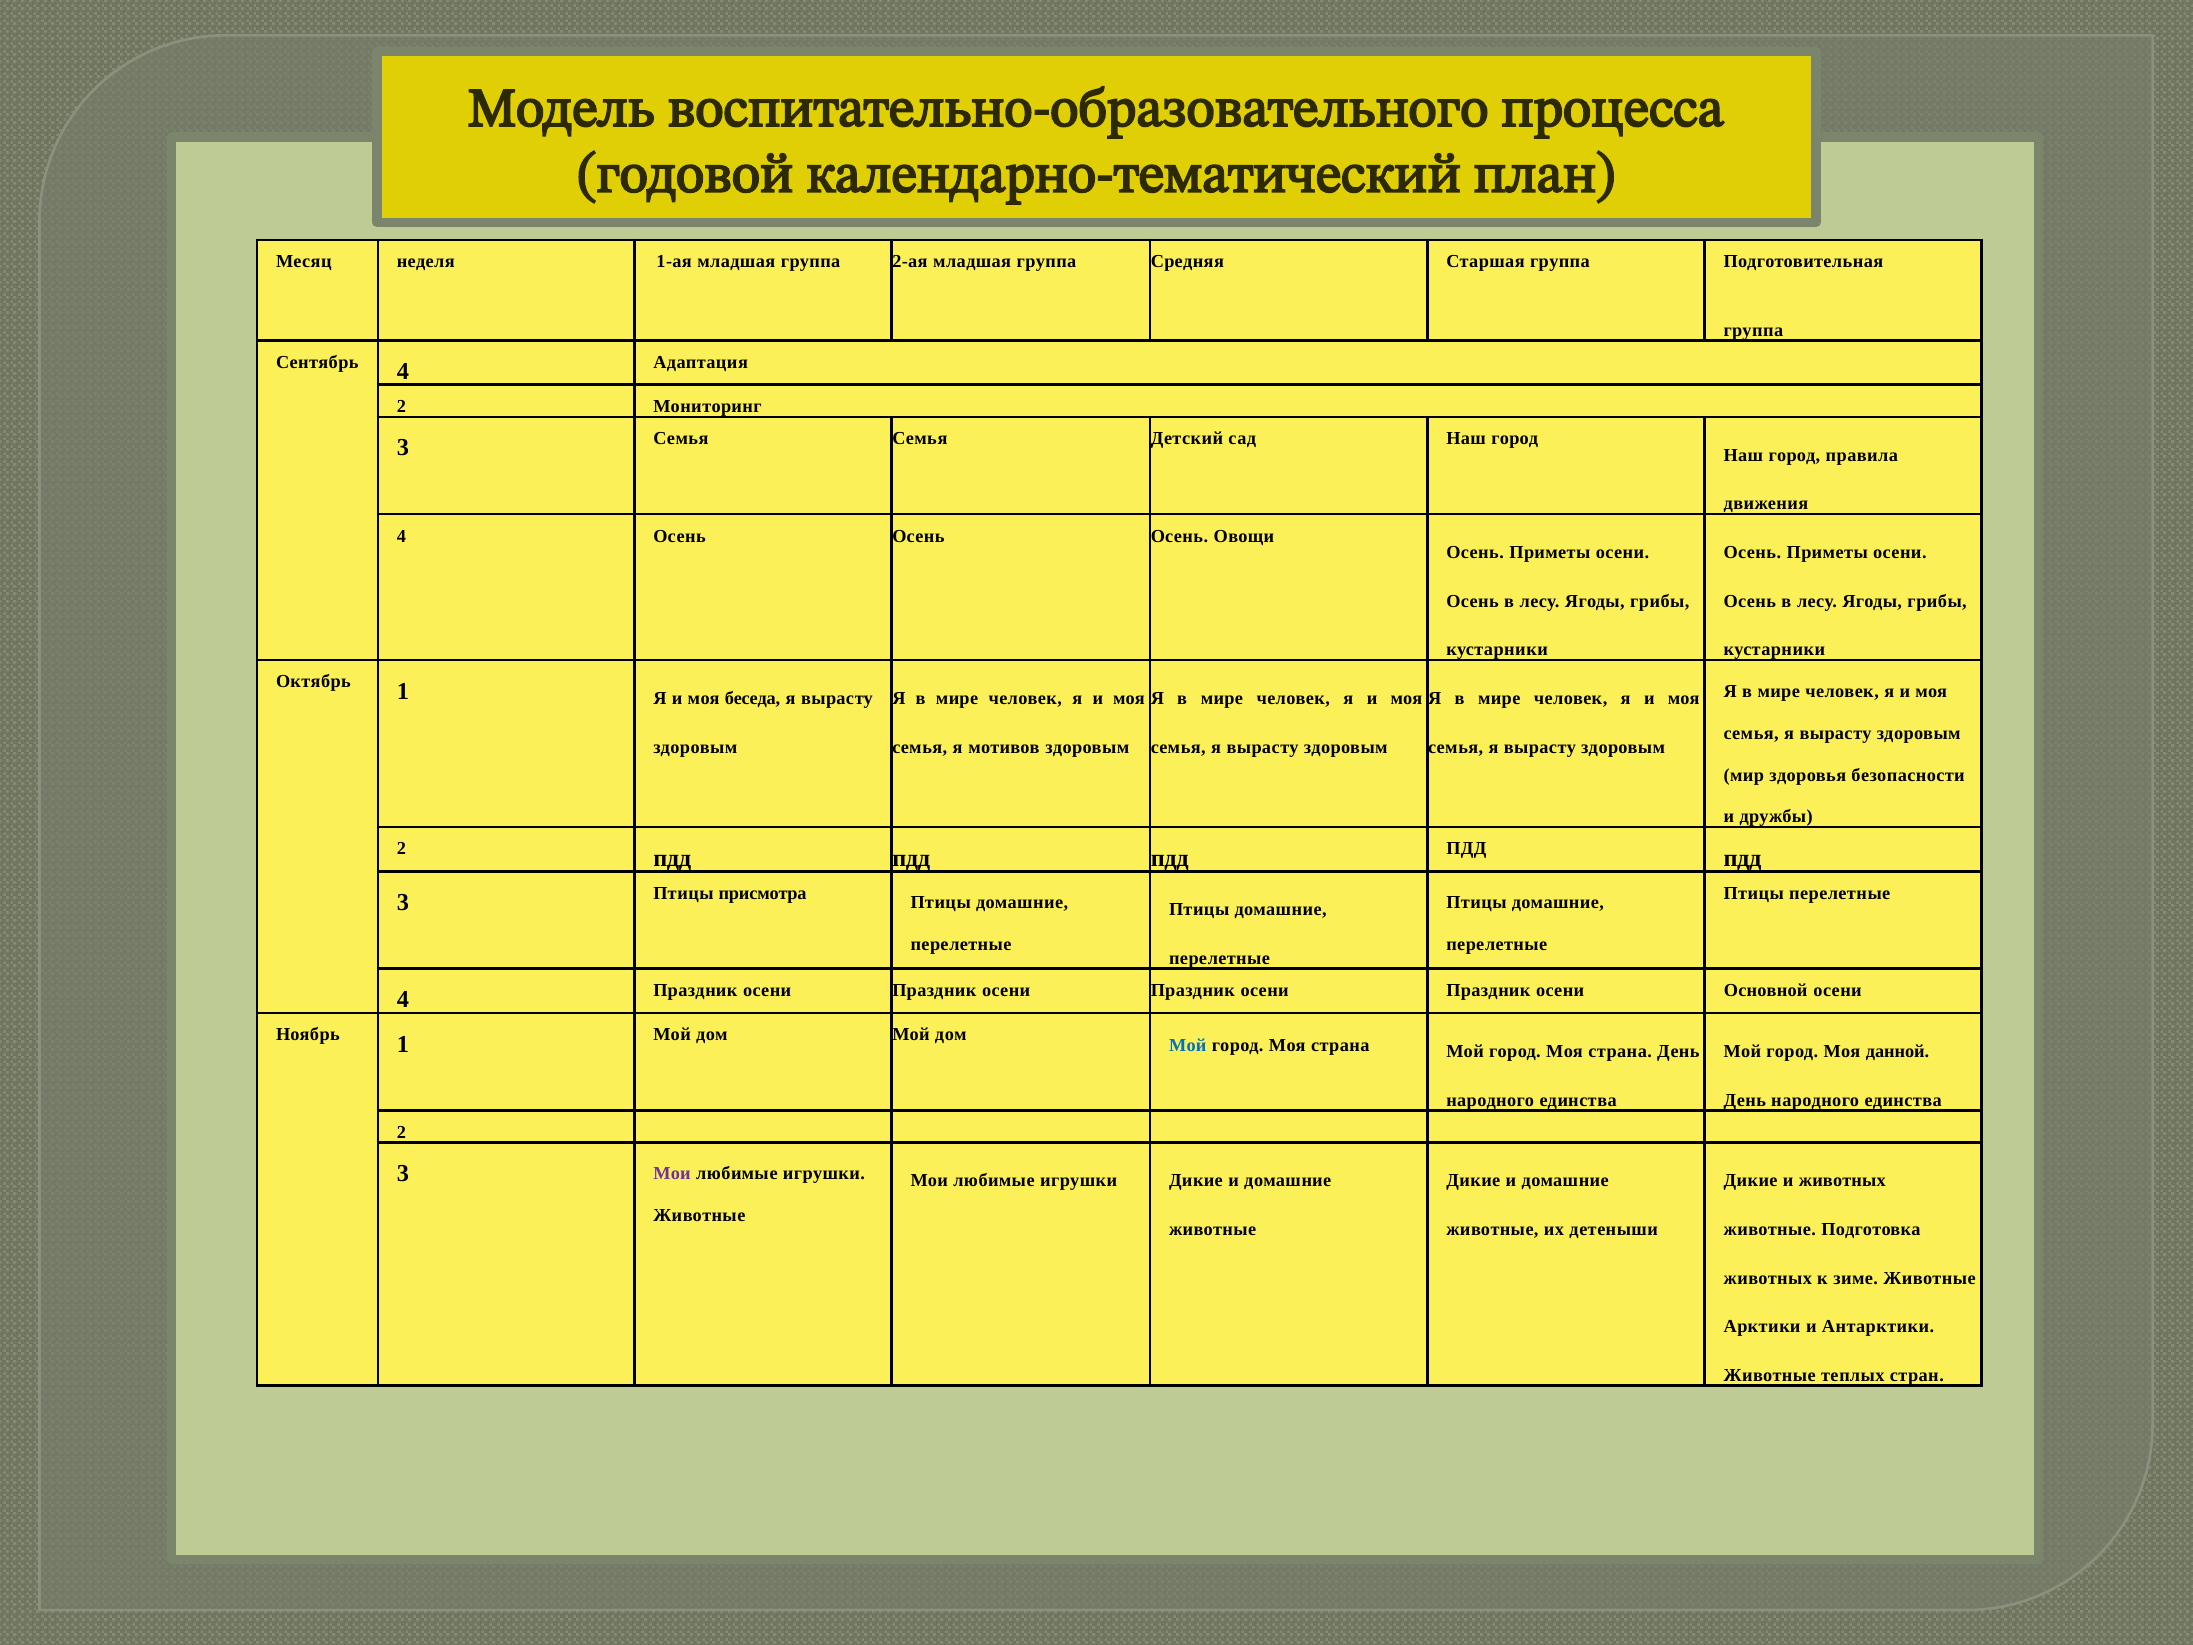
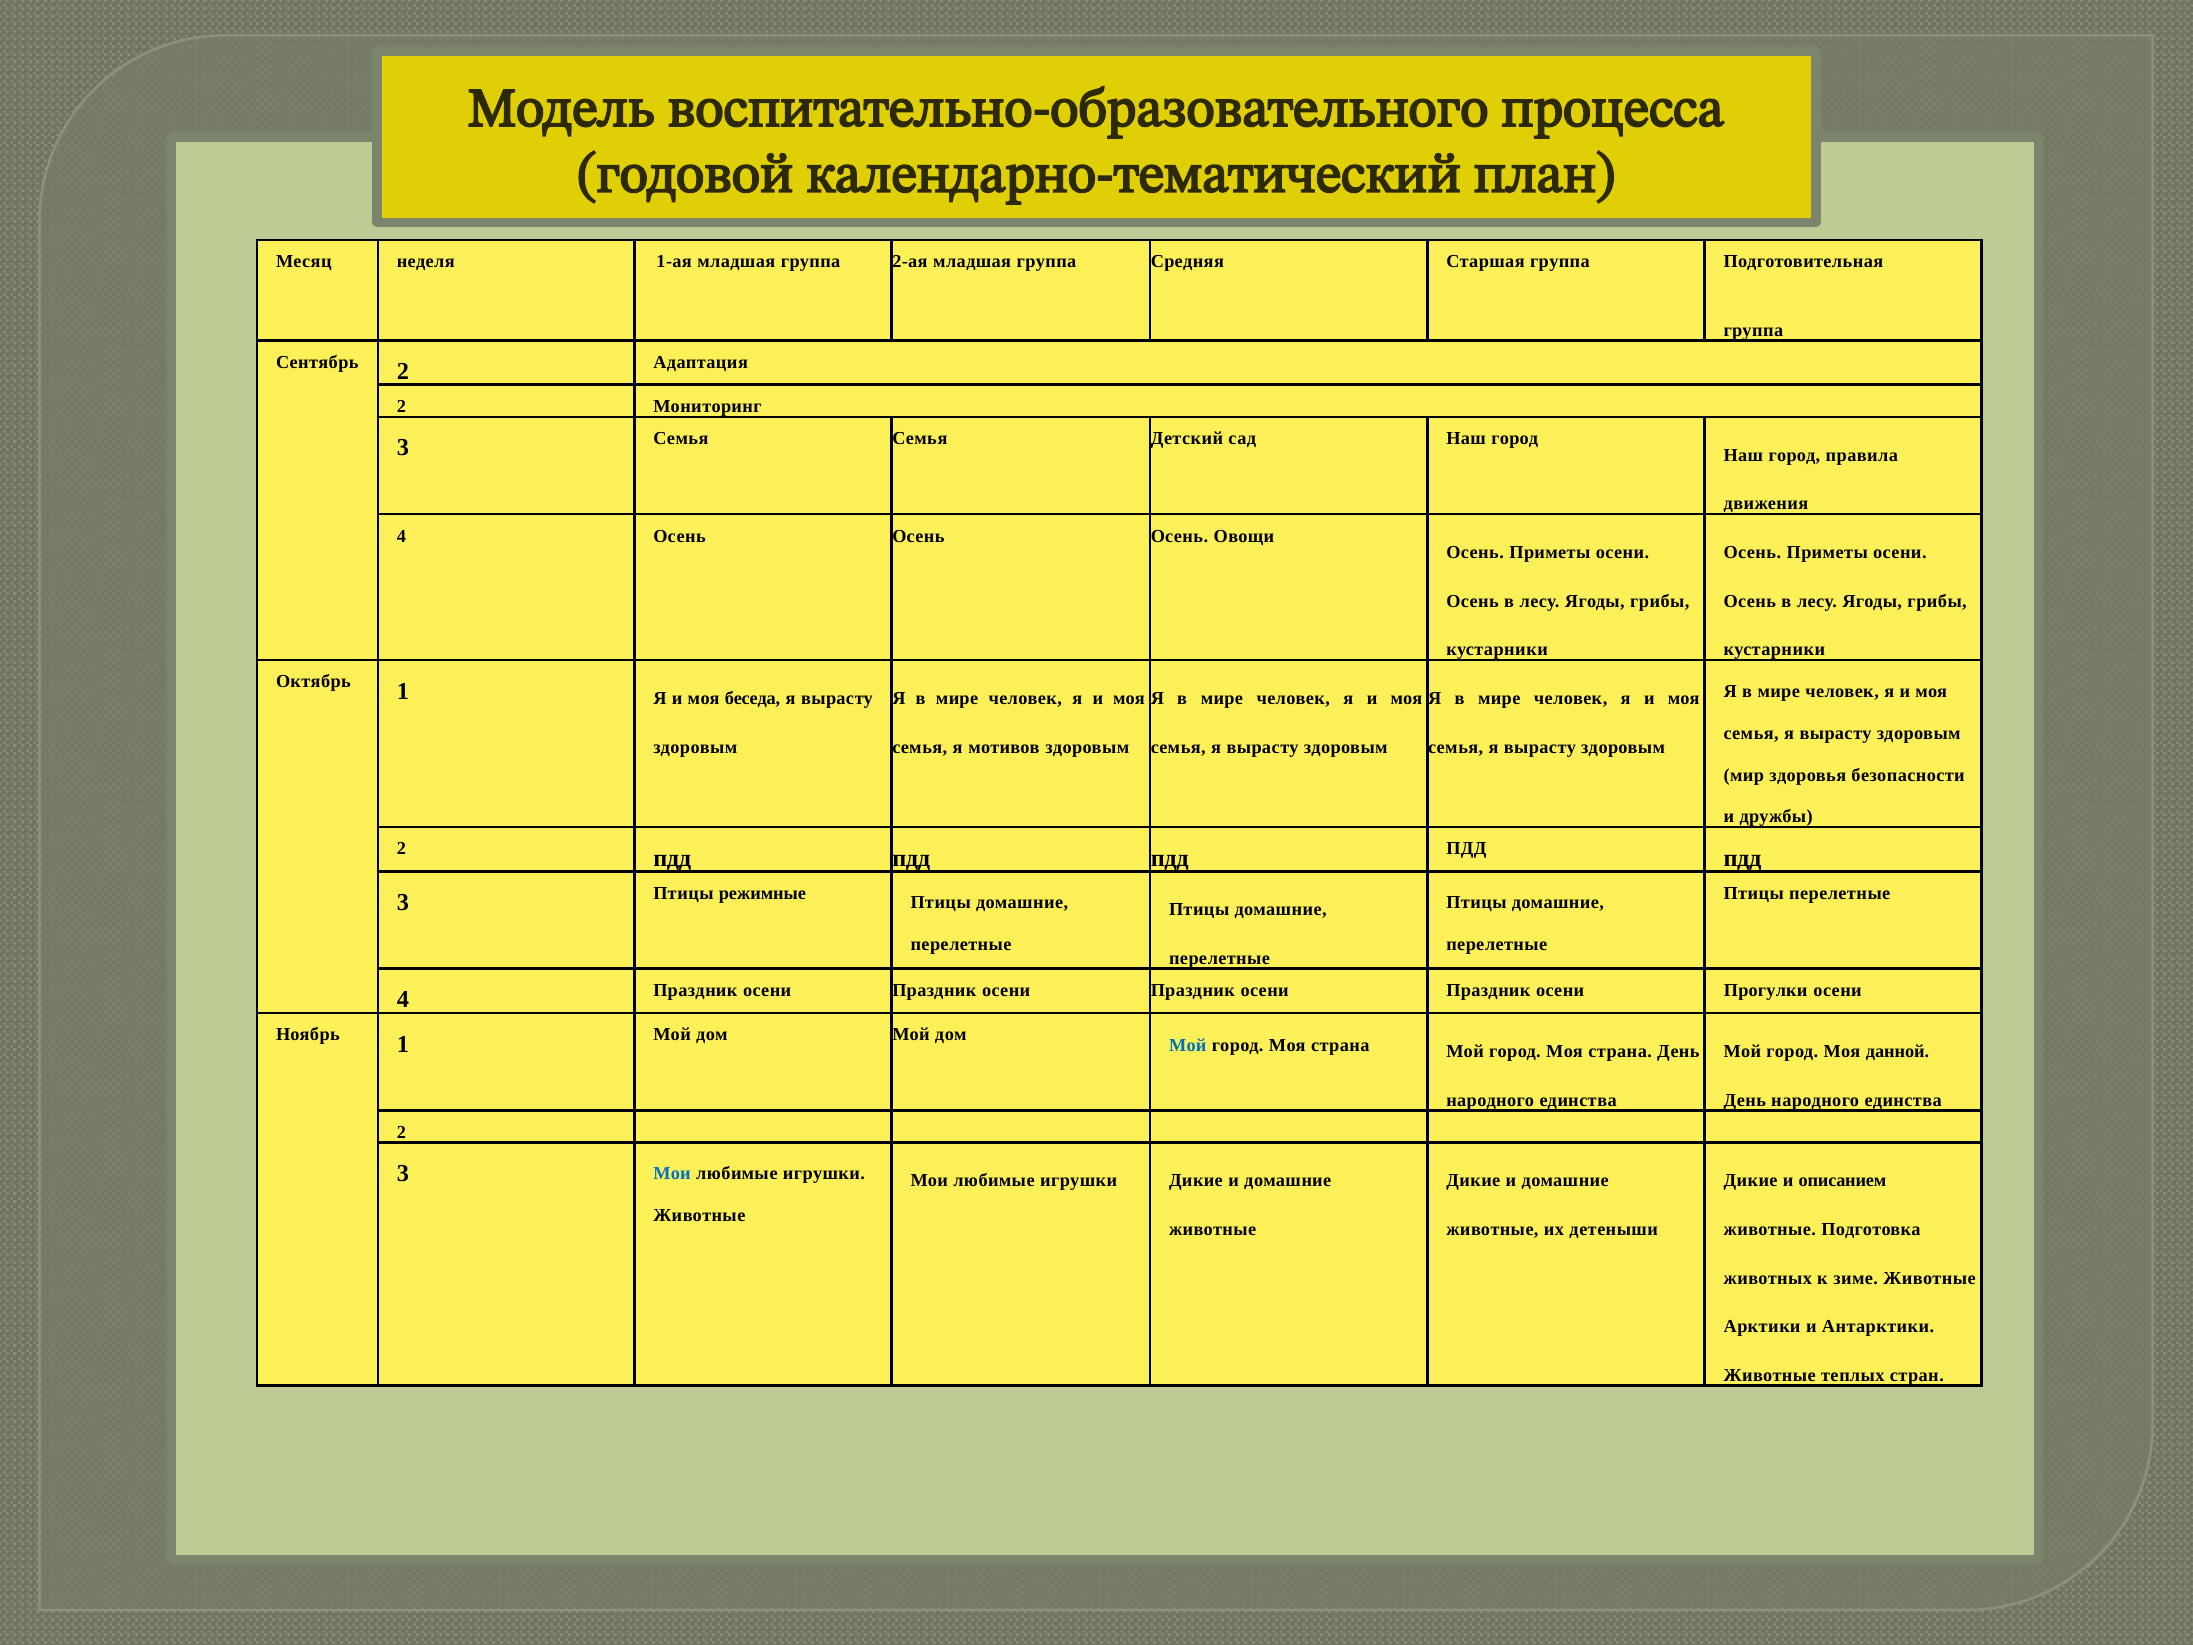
Сентябрь 4: 4 -> 2
присмотра: присмотра -> режимные
Основной: Основной -> Прогулки
Мои at (672, 1174) colour: purple -> blue
и животных: животных -> описанием
